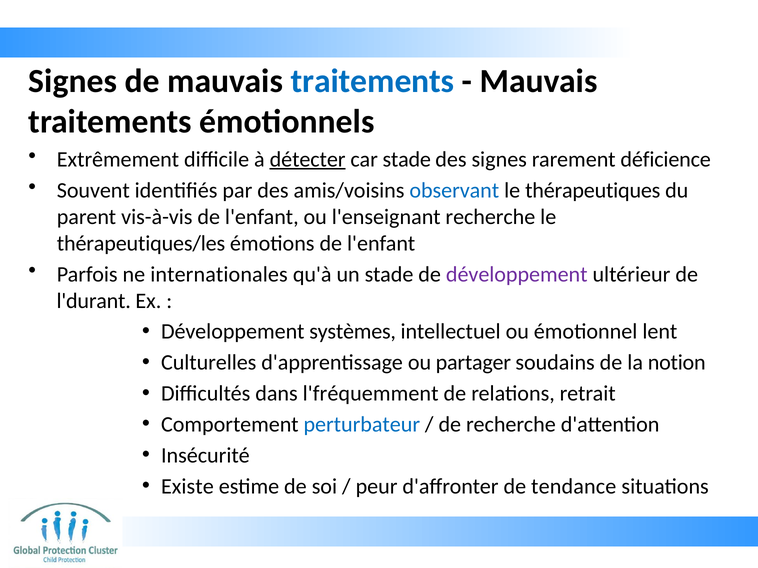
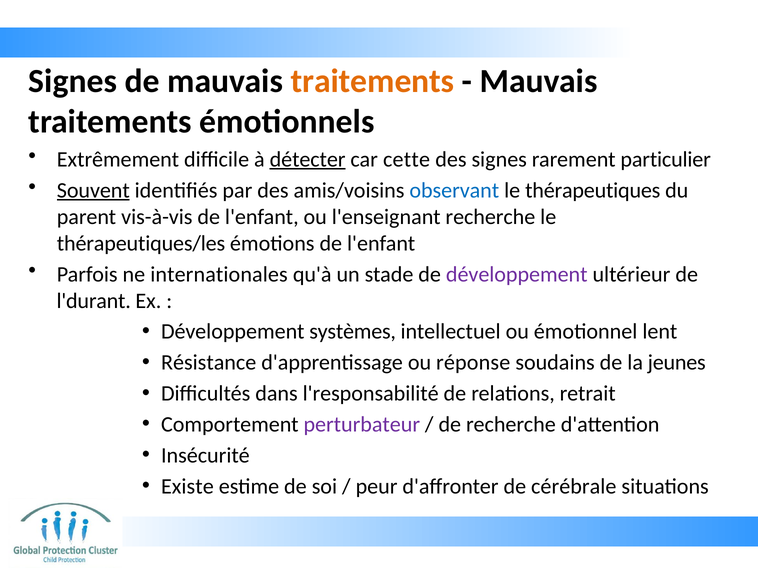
traitements at (373, 81) colour: blue -> orange
car stade: stade -> cette
déficience: déficience -> particulier
Souvent underline: none -> present
Culturelles: Culturelles -> Résistance
partager: partager -> réponse
notion: notion -> jeunes
l'fréquemment: l'fréquemment -> l'responsabilité
perturbateur colour: blue -> purple
tendance: tendance -> cérébrale
